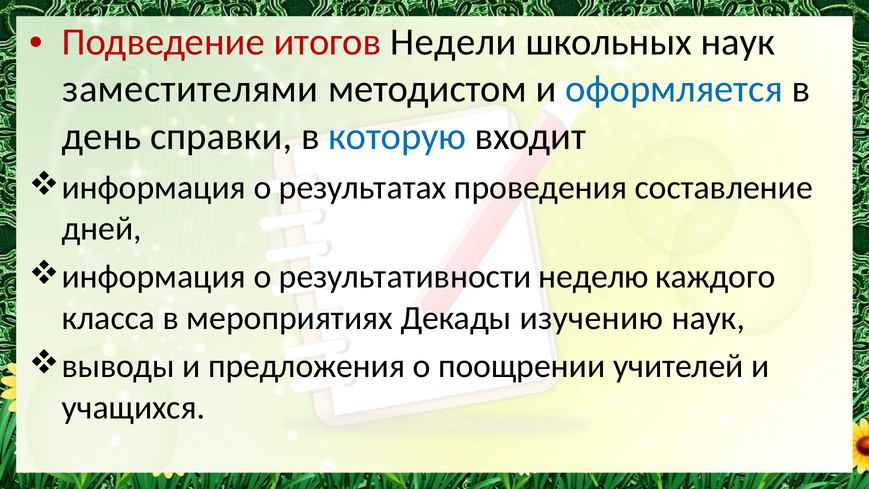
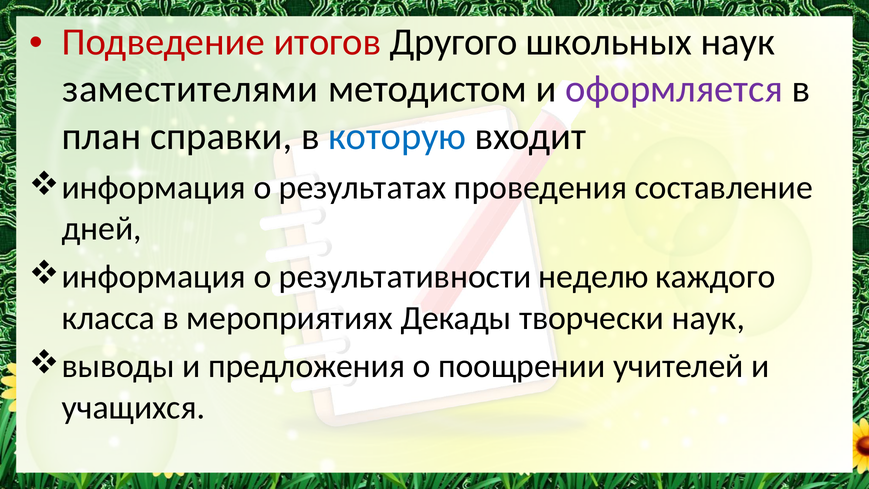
Недели: Недели -> Другого
оформляется colour: blue -> purple
день: день -> план
изучению: изучению -> творчески
